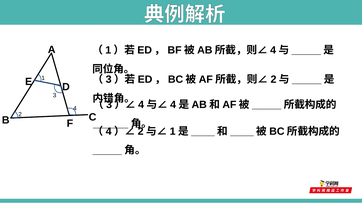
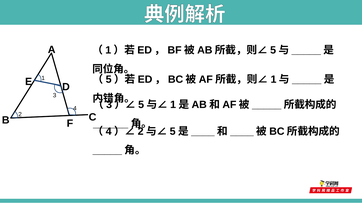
4 at (273, 50): 4 -> 5
3 at (109, 80): 3 -> 5
2 at (274, 80): 2 -> 1
4 at (141, 105): 4 -> 5
4 at (173, 105): 4 -> 1
1 at (173, 132): 1 -> 5
